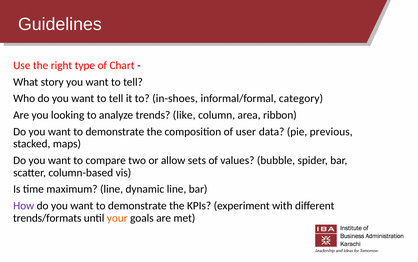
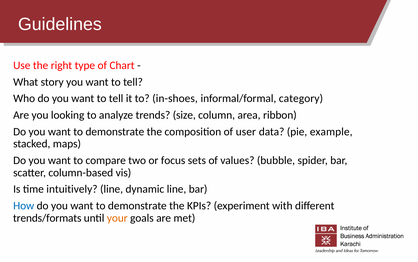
like: like -> size
previous: previous -> example
allow: allow -> focus
maximum: maximum -> intuitively
How colour: purple -> blue
